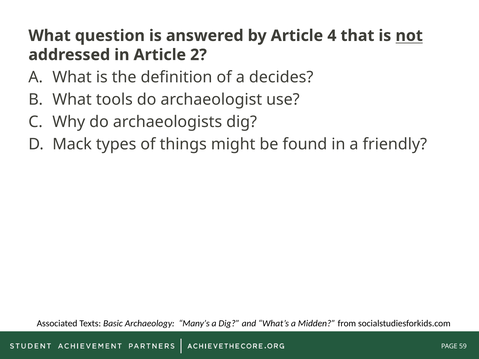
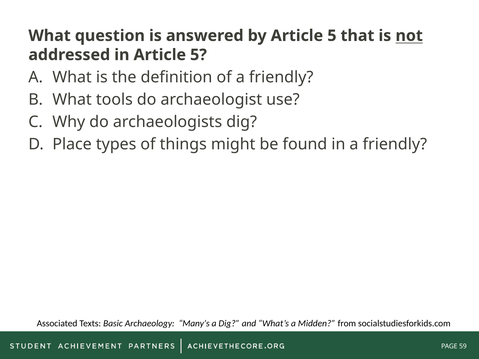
by Article 4: 4 -> 5
in Article 2: 2 -> 5
of a decides: decides -> friendly
Mack: Mack -> Place
